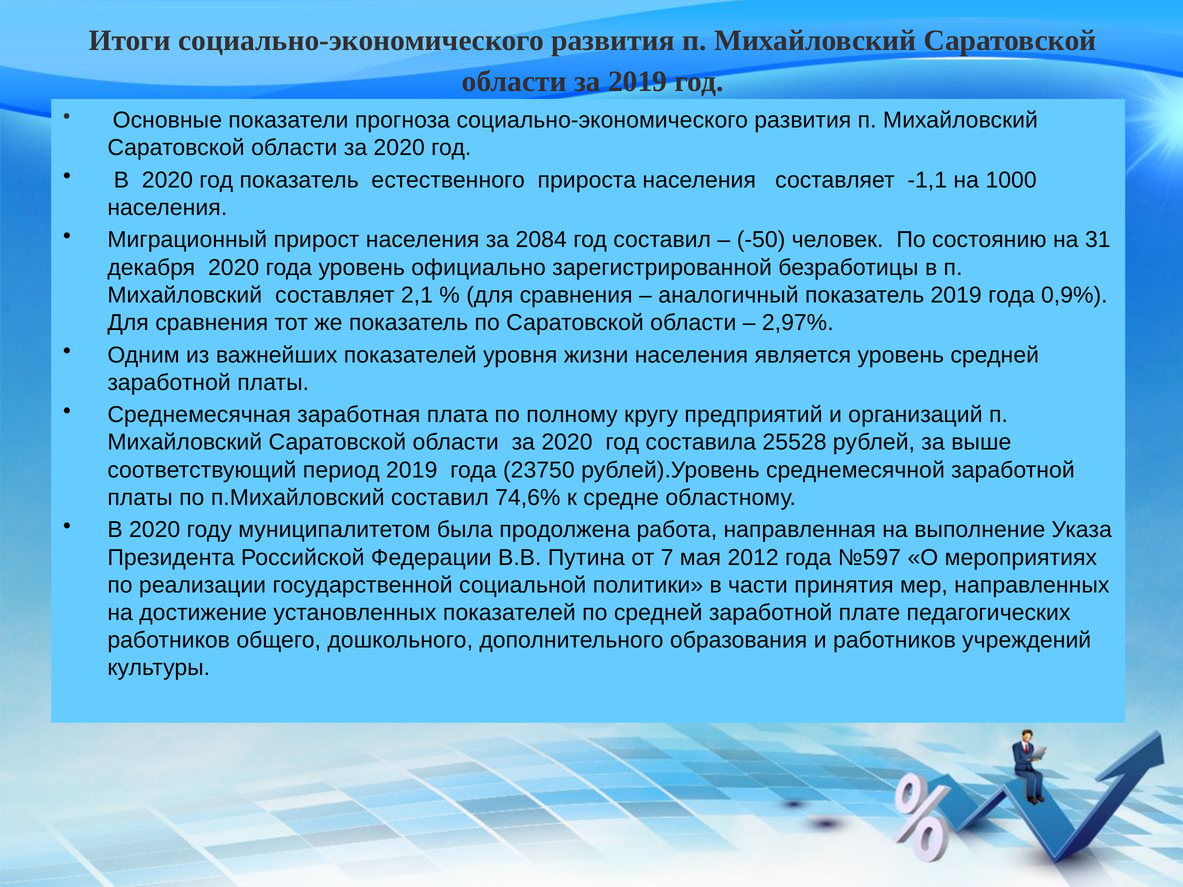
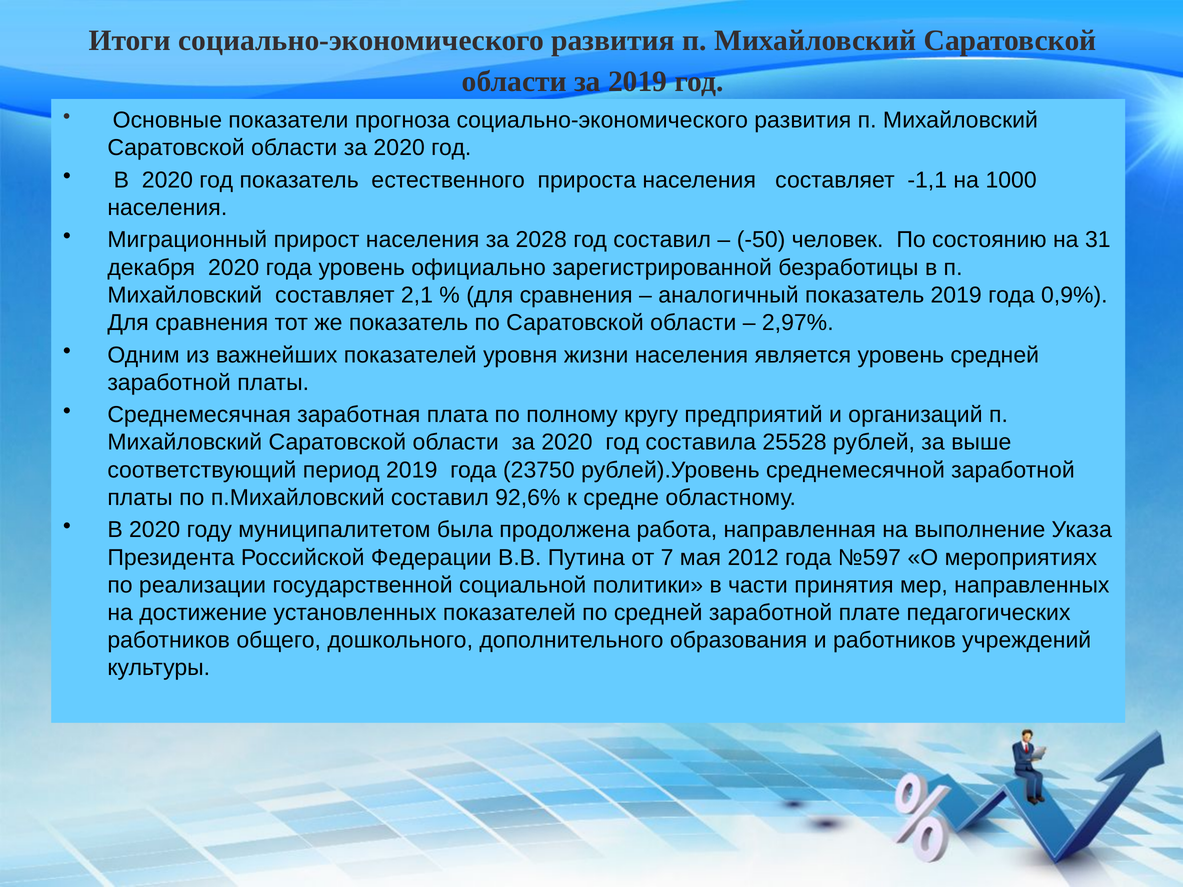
2084: 2084 -> 2028
74,6%: 74,6% -> 92,6%
